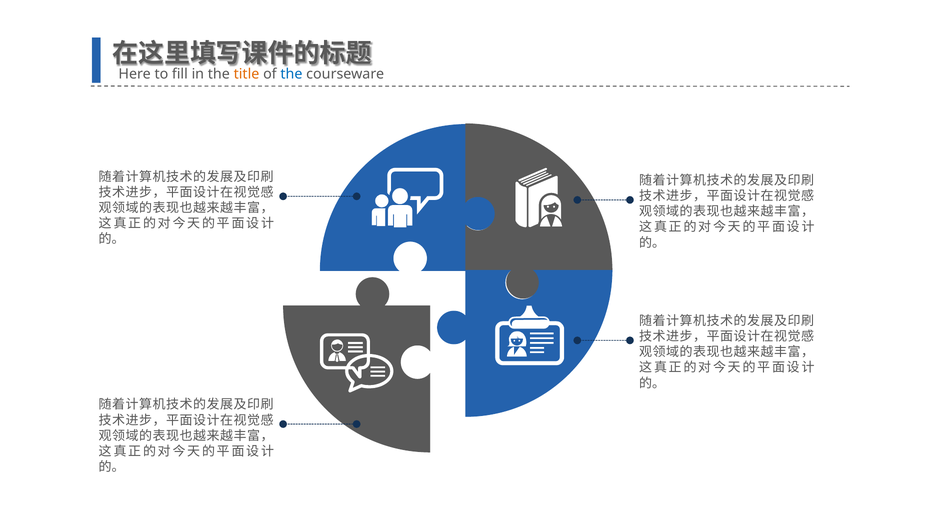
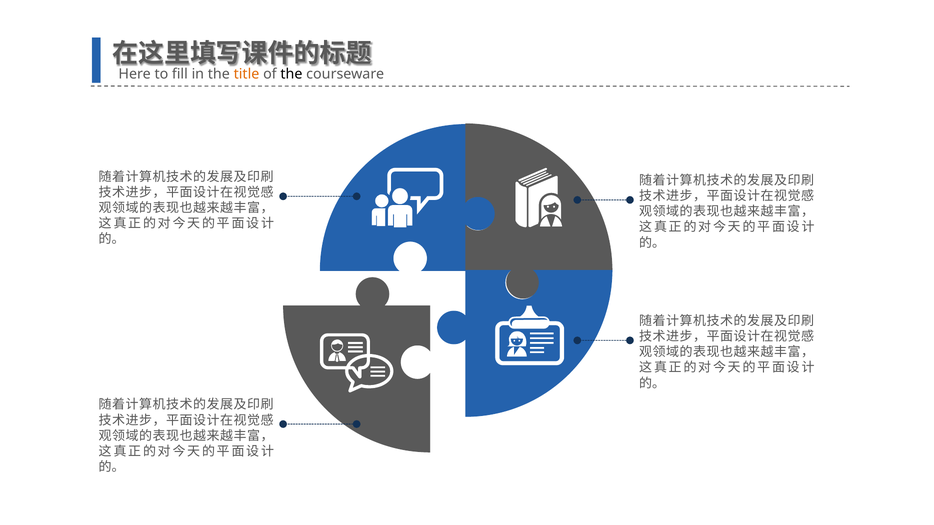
the at (291, 74) colour: blue -> black
